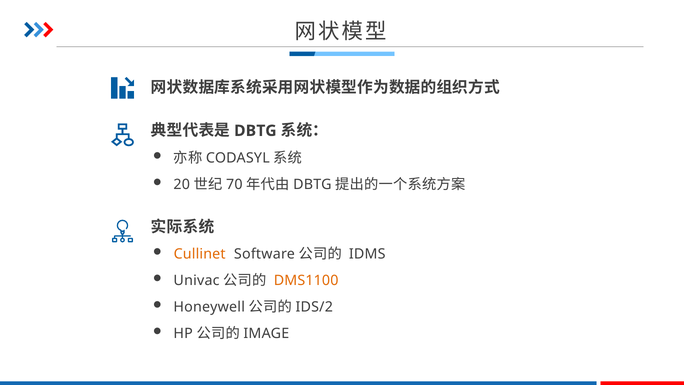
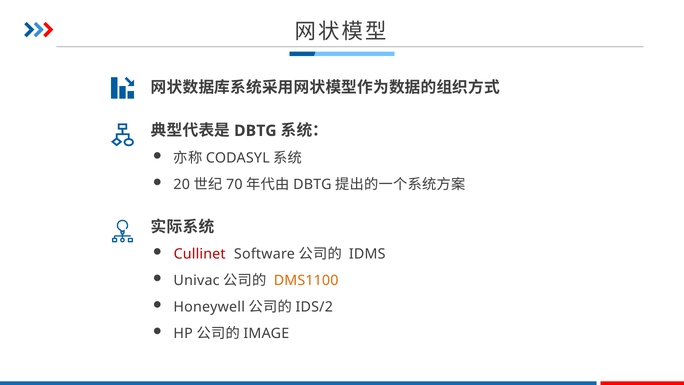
Cullinet colour: orange -> red
